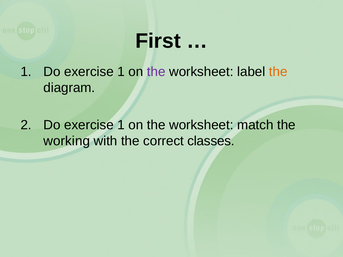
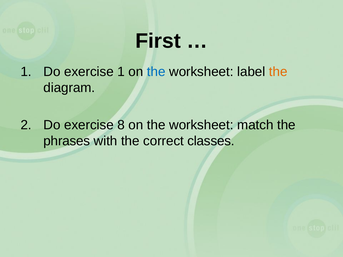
the at (156, 72) colour: purple -> blue
2 Do exercise 1: 1 -> 8
working: working -> phrases
